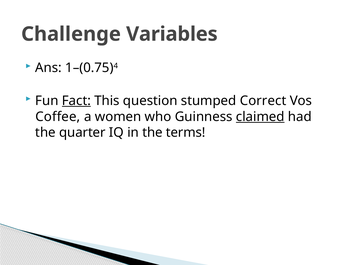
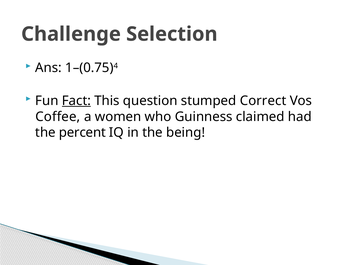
Variables: Variables -> Selection
claimed underline: present -> none
quarter: quarter -> percent
terms: terms -> being
